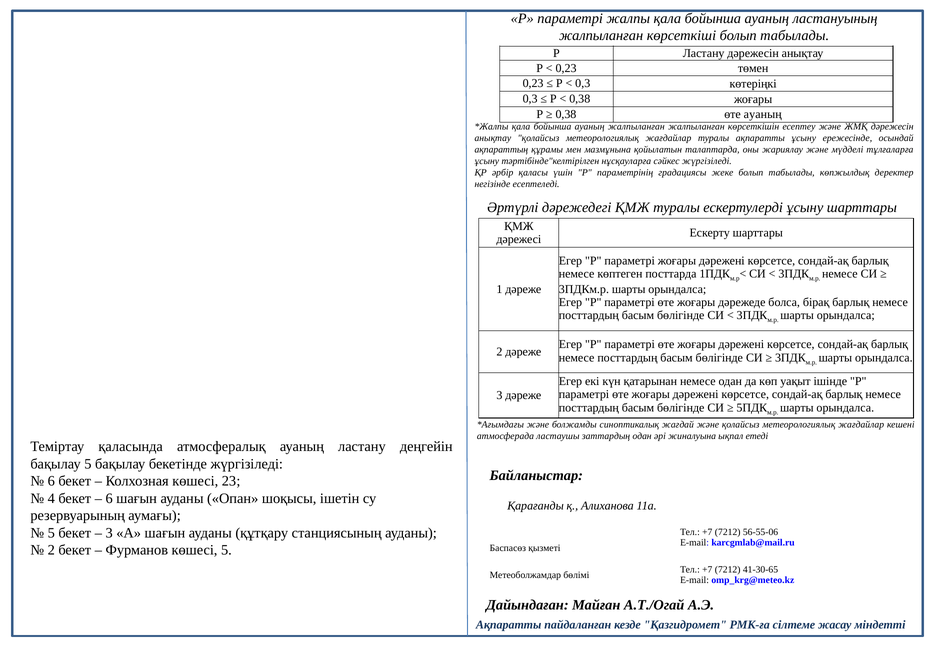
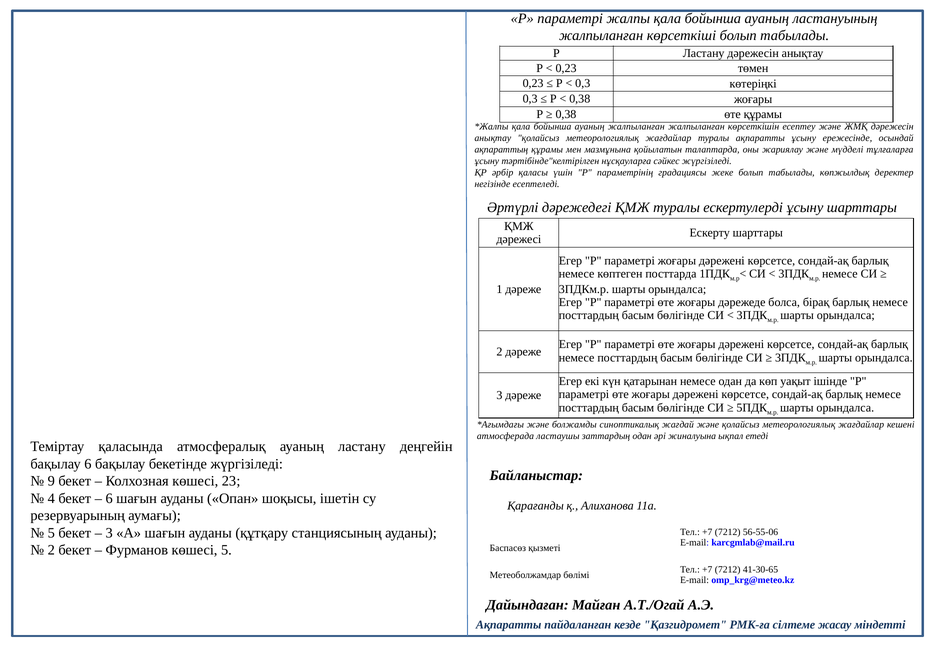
өте ауаның: ауаның -> құрамы
бақылау 5: 5 -> 6
6 at (51, 481): 6 -> 9
